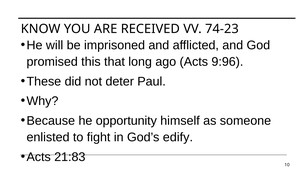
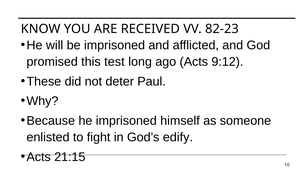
74-23: 74-23 -> 82-23
that: that -> test
9:96: 9:96 -> 9:12
he opportunity: opportunity -> imprisoned
21:83: 21:83 -> 21:15
